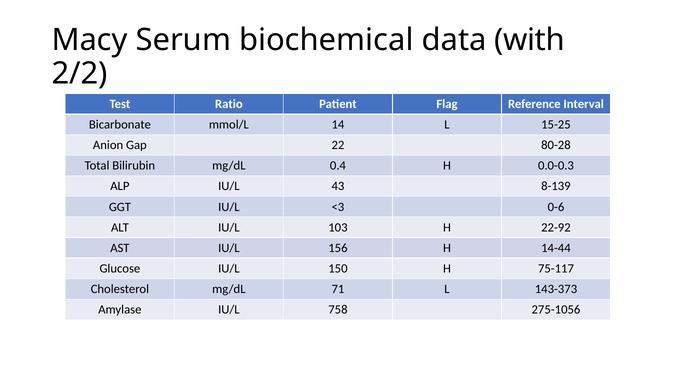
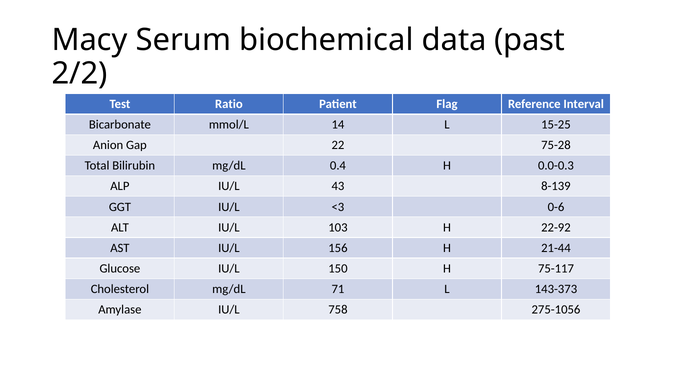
with: with -> past
80-28: 80-28 -> 75-28
14-44: 14-44 -> 21-44
